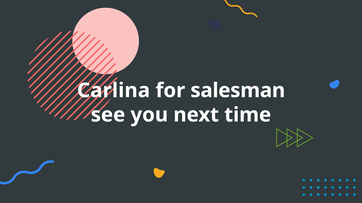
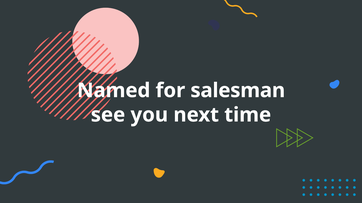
Carlina: Carlina -> Named
